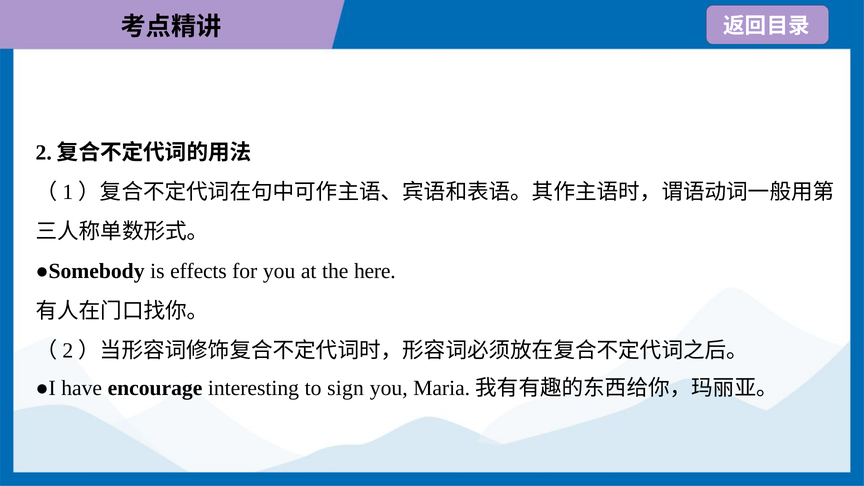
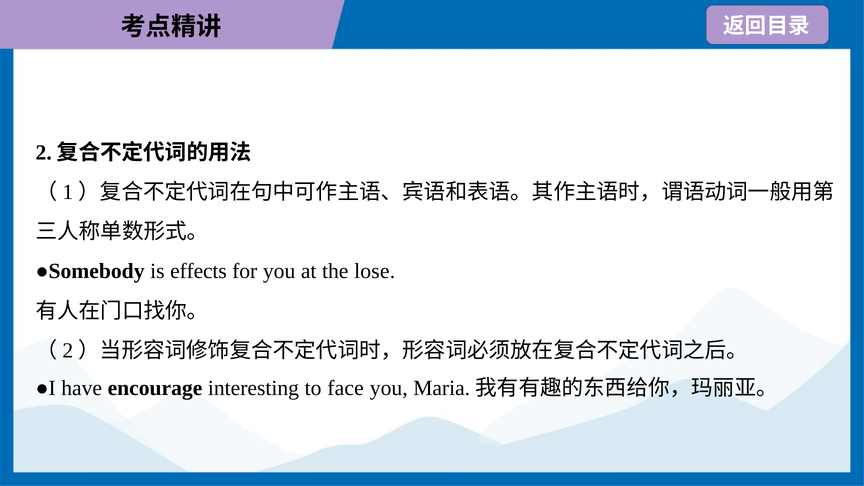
here: here -> lose
sign: sign -> face
